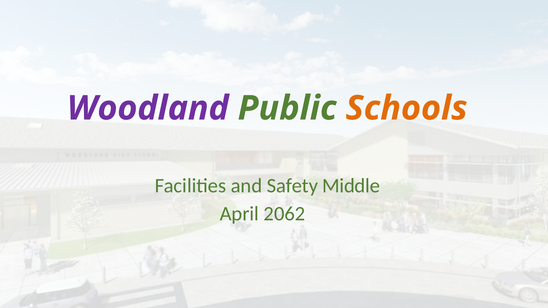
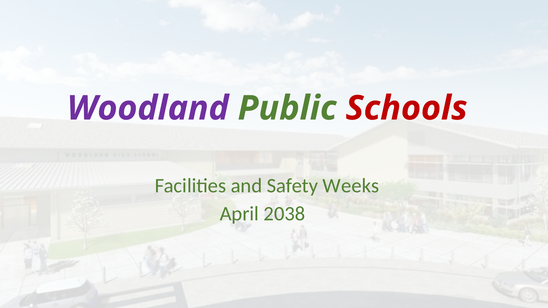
Schools colour: orange -> red
Middle: Middle -> Weeks
2062: 2062 -> 2038
